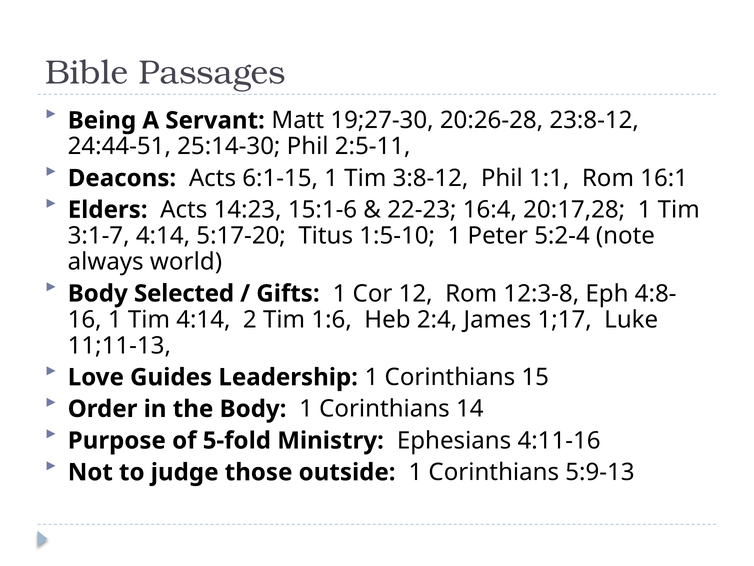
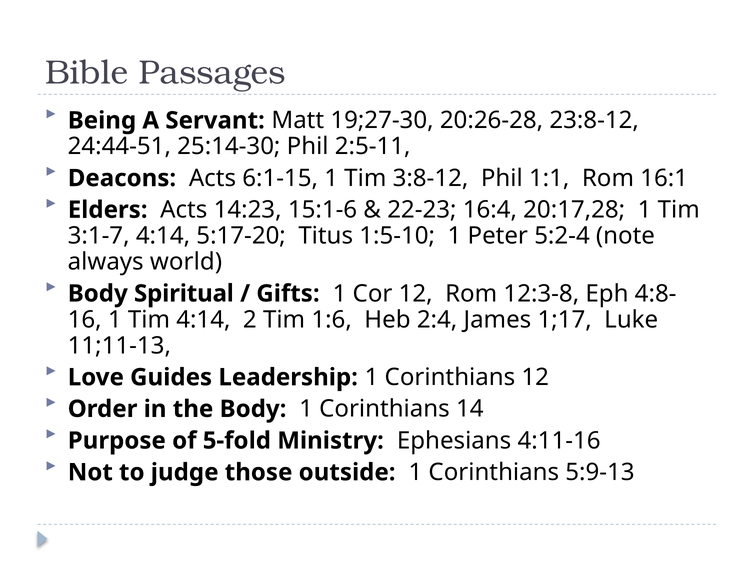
Selected: Selected -> Spiritual
Corinthians 15: 15 -> 12
